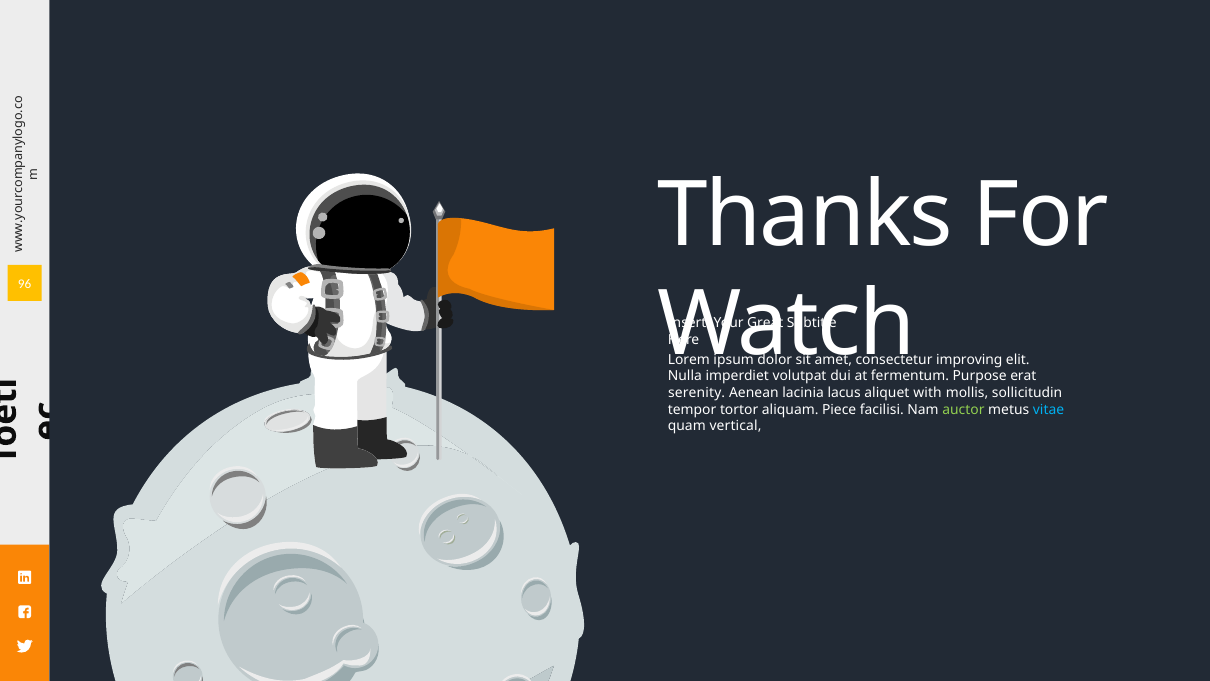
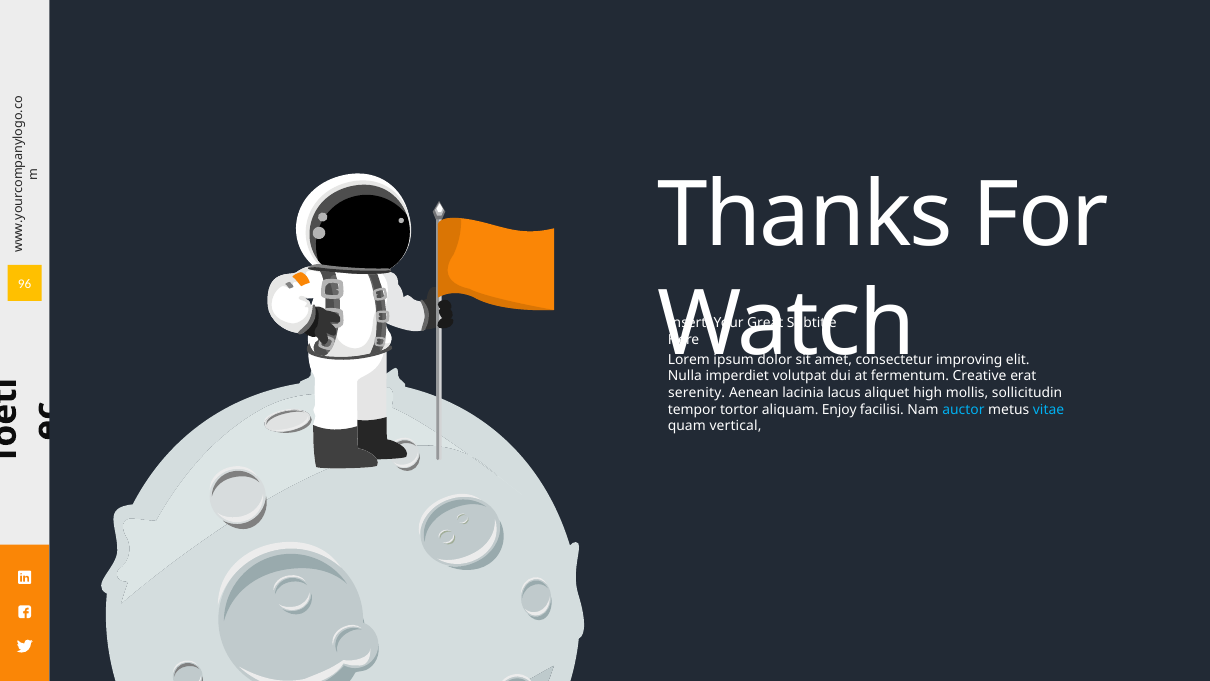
Purpose: Purpose -> Creative
with: with -> high
Piece: Piece -> Enjoy
auctor colour: light green -> light blue
